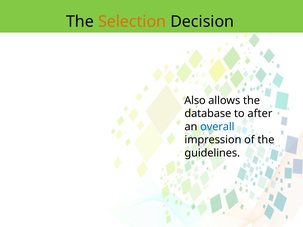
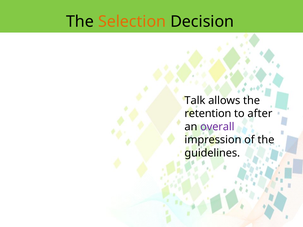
Also: Also -> Talk
database: database -> retention
overall colour: blue -> purple
